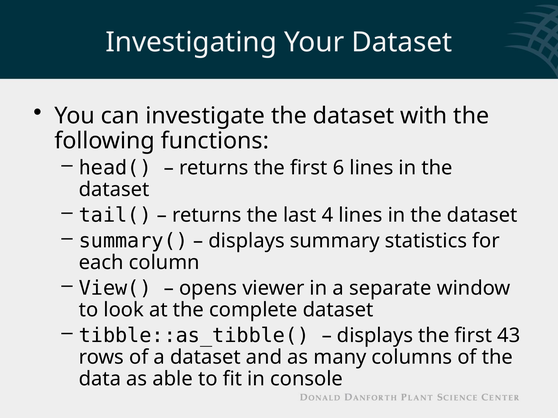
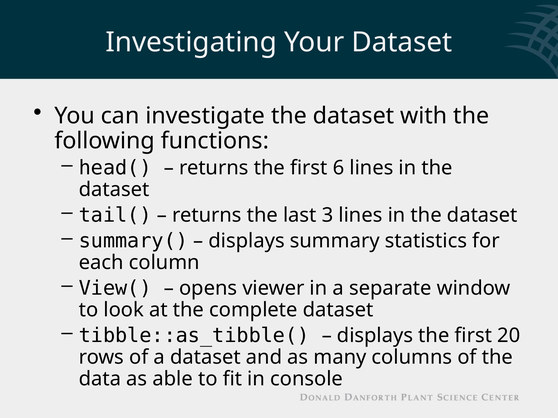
4: 4 -> 3
43: 43 -> 20
